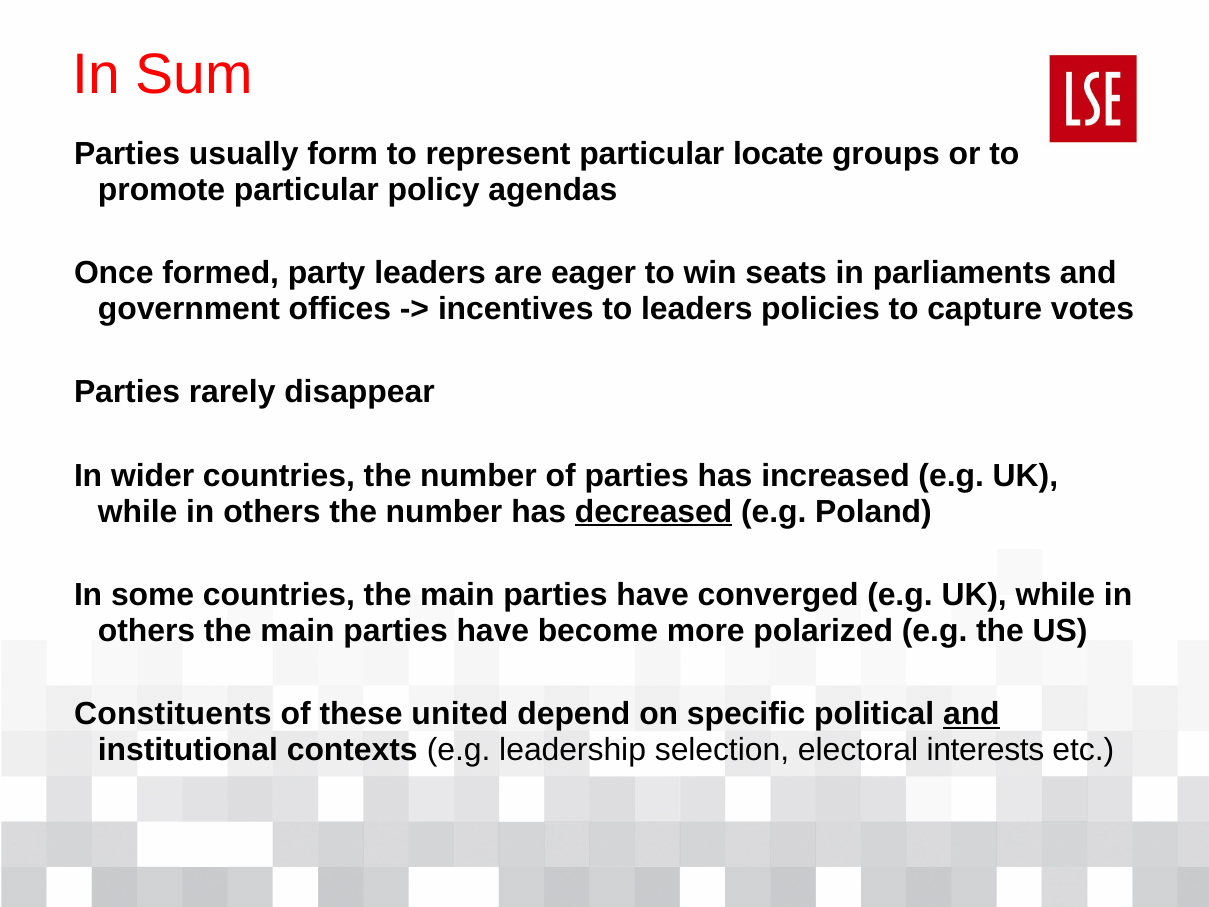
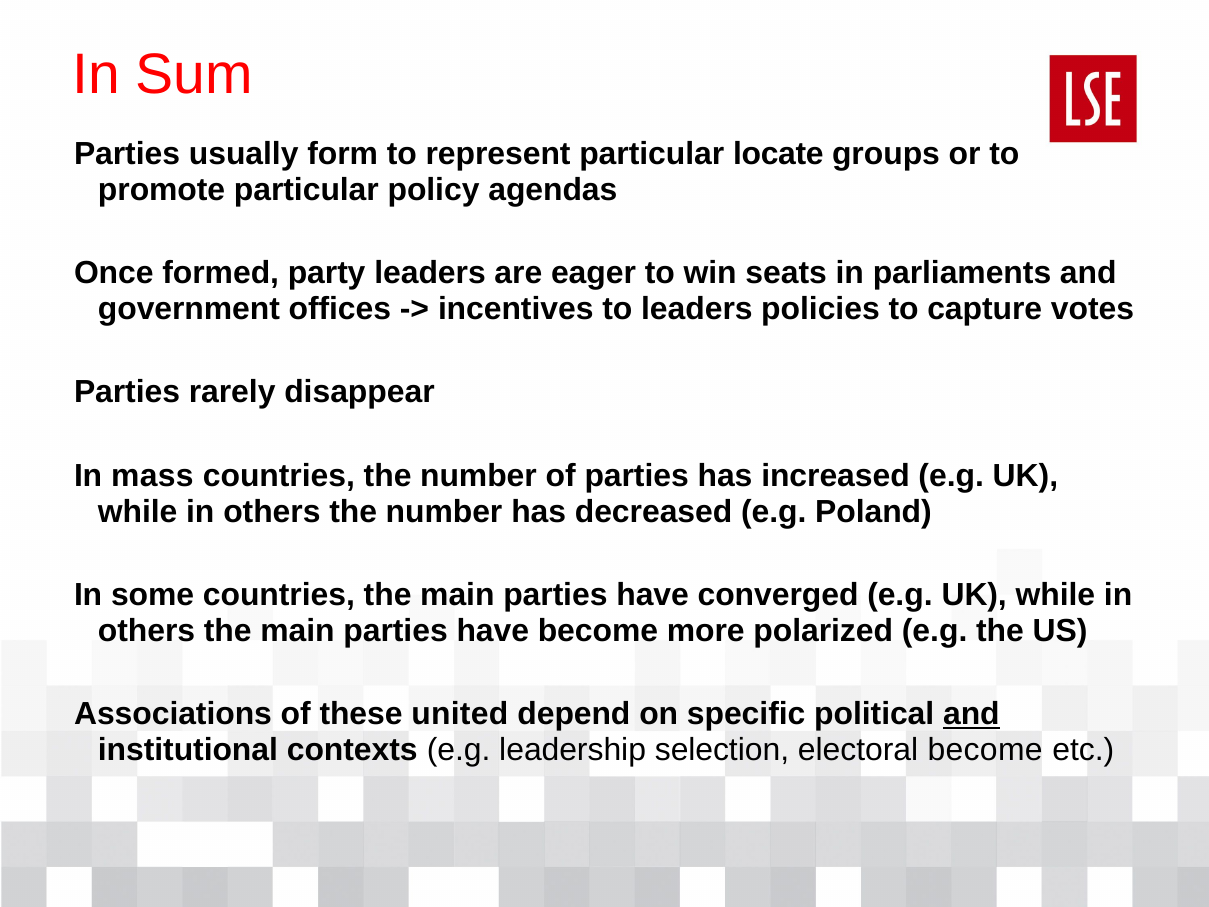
wider: wider -> mass
decreased underline: present -> none
Constituents: Constituents -> Associations
electoral interests: interests -> become
